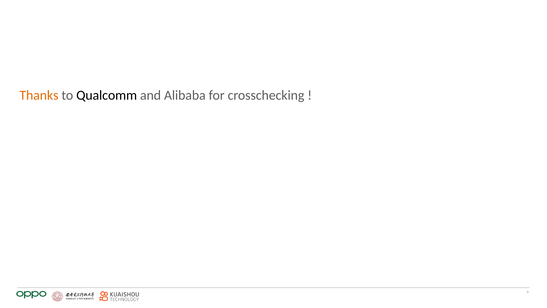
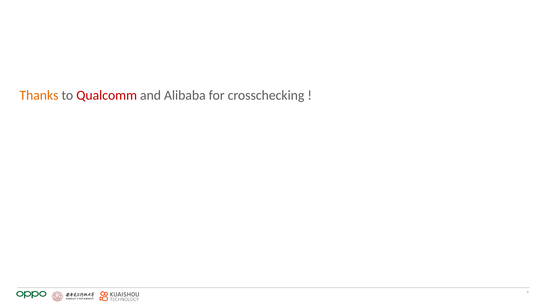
Qualcomm colour: black -> red
